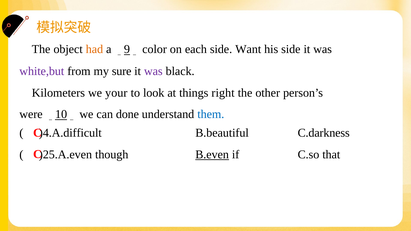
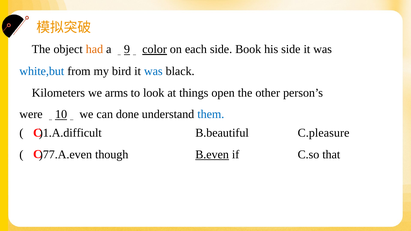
color underline: none -> present
Want: Want -> Book
white,but colour: purple -> blue
sure: sure -> bird
was at (153, 71) colour: purple -> blue
your: your -> arms
right: right -> open
)4.A.difficult: )4.A.difficult -> )1.A.difficult
C.darkness: C.darkness -> C.pleasure
)25.A.even: )25.A.even -> )77.A.even
